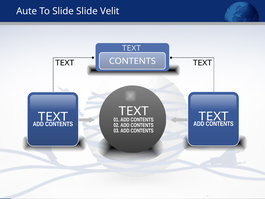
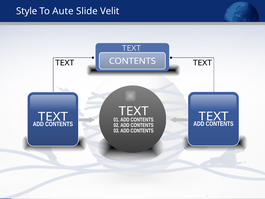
Aute: Aute -> Style
To Slide: Slide -> Aute
